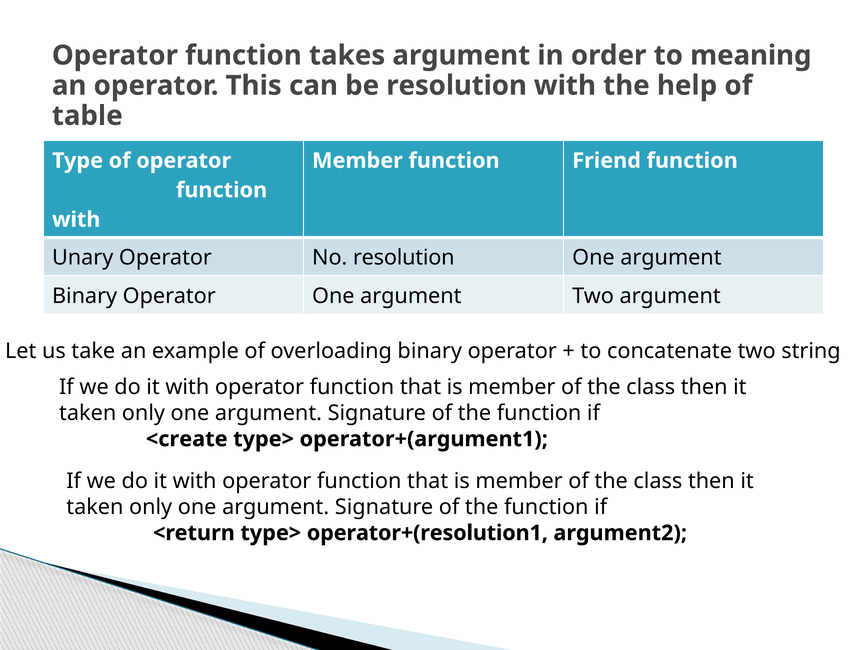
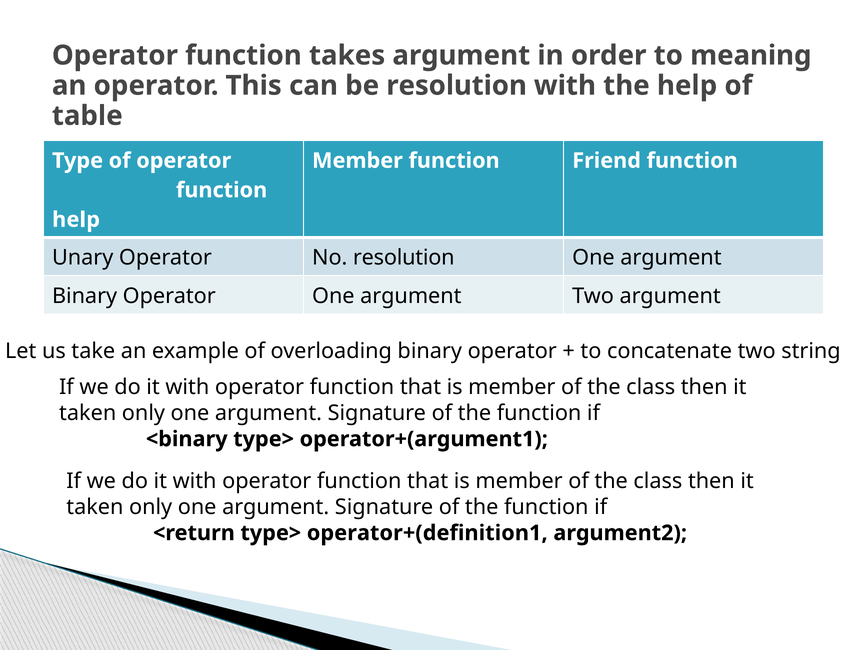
with at (76, 220): with -> help
<create: <create -> <binary
operator+(resolution1: operator+(resolution1 -> operator+(definition1
